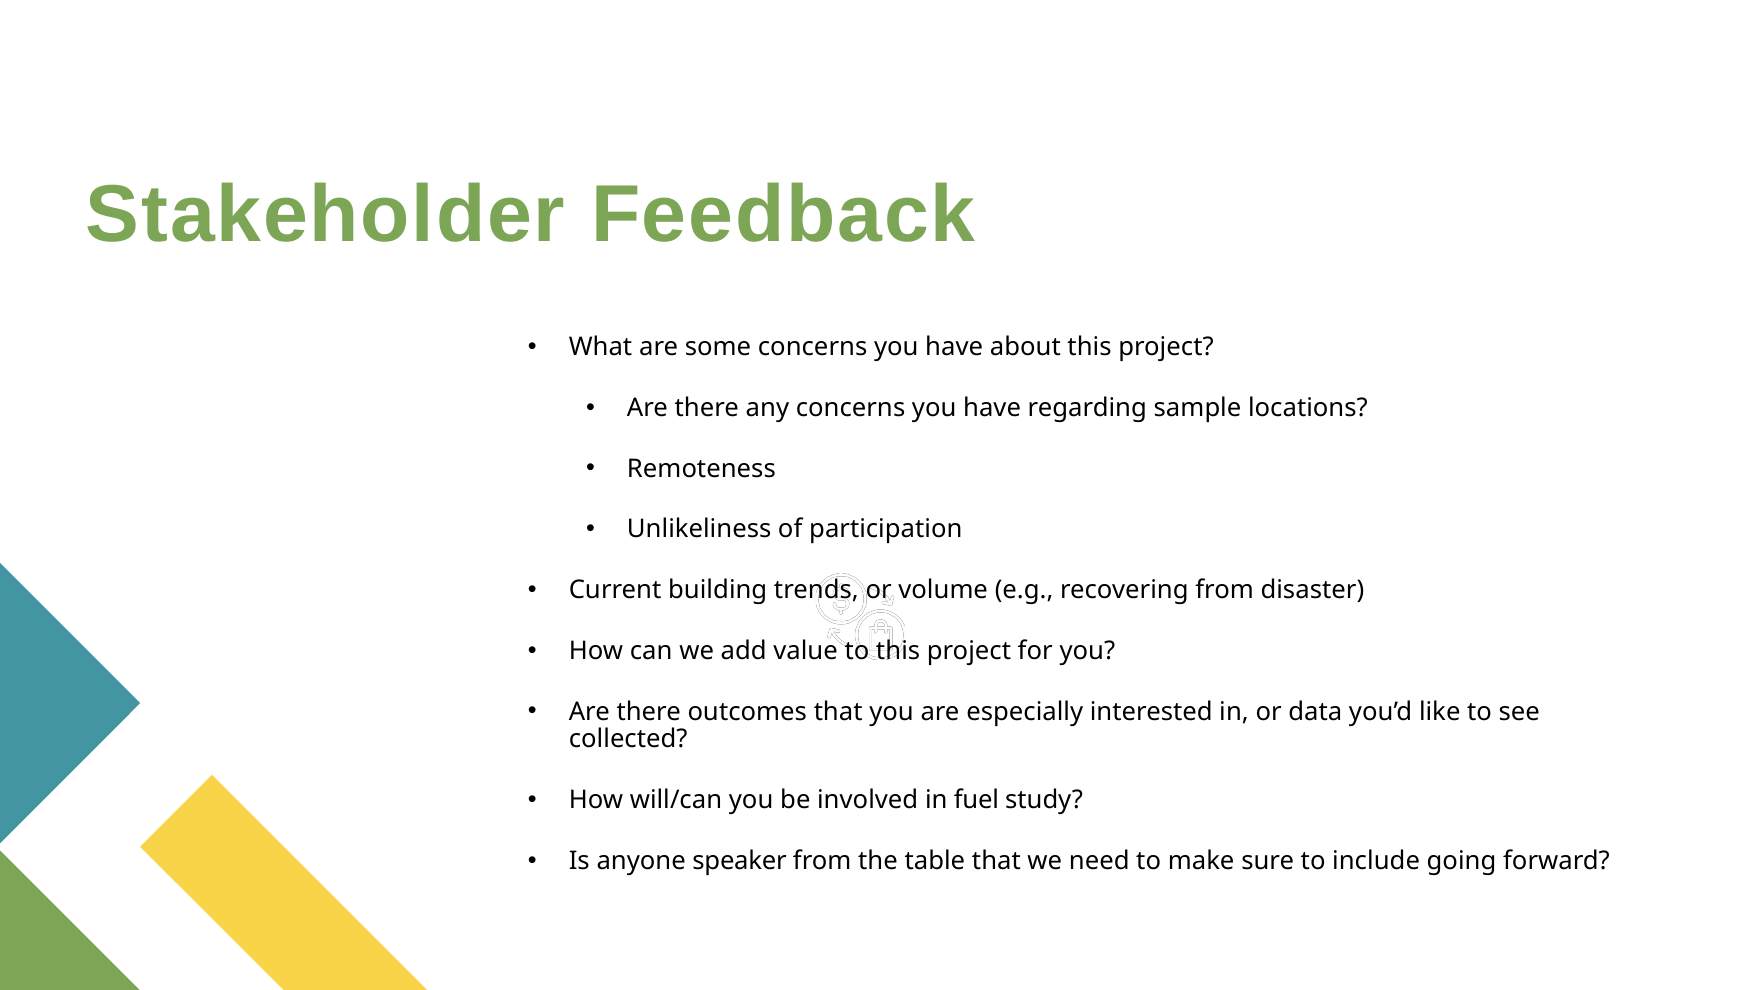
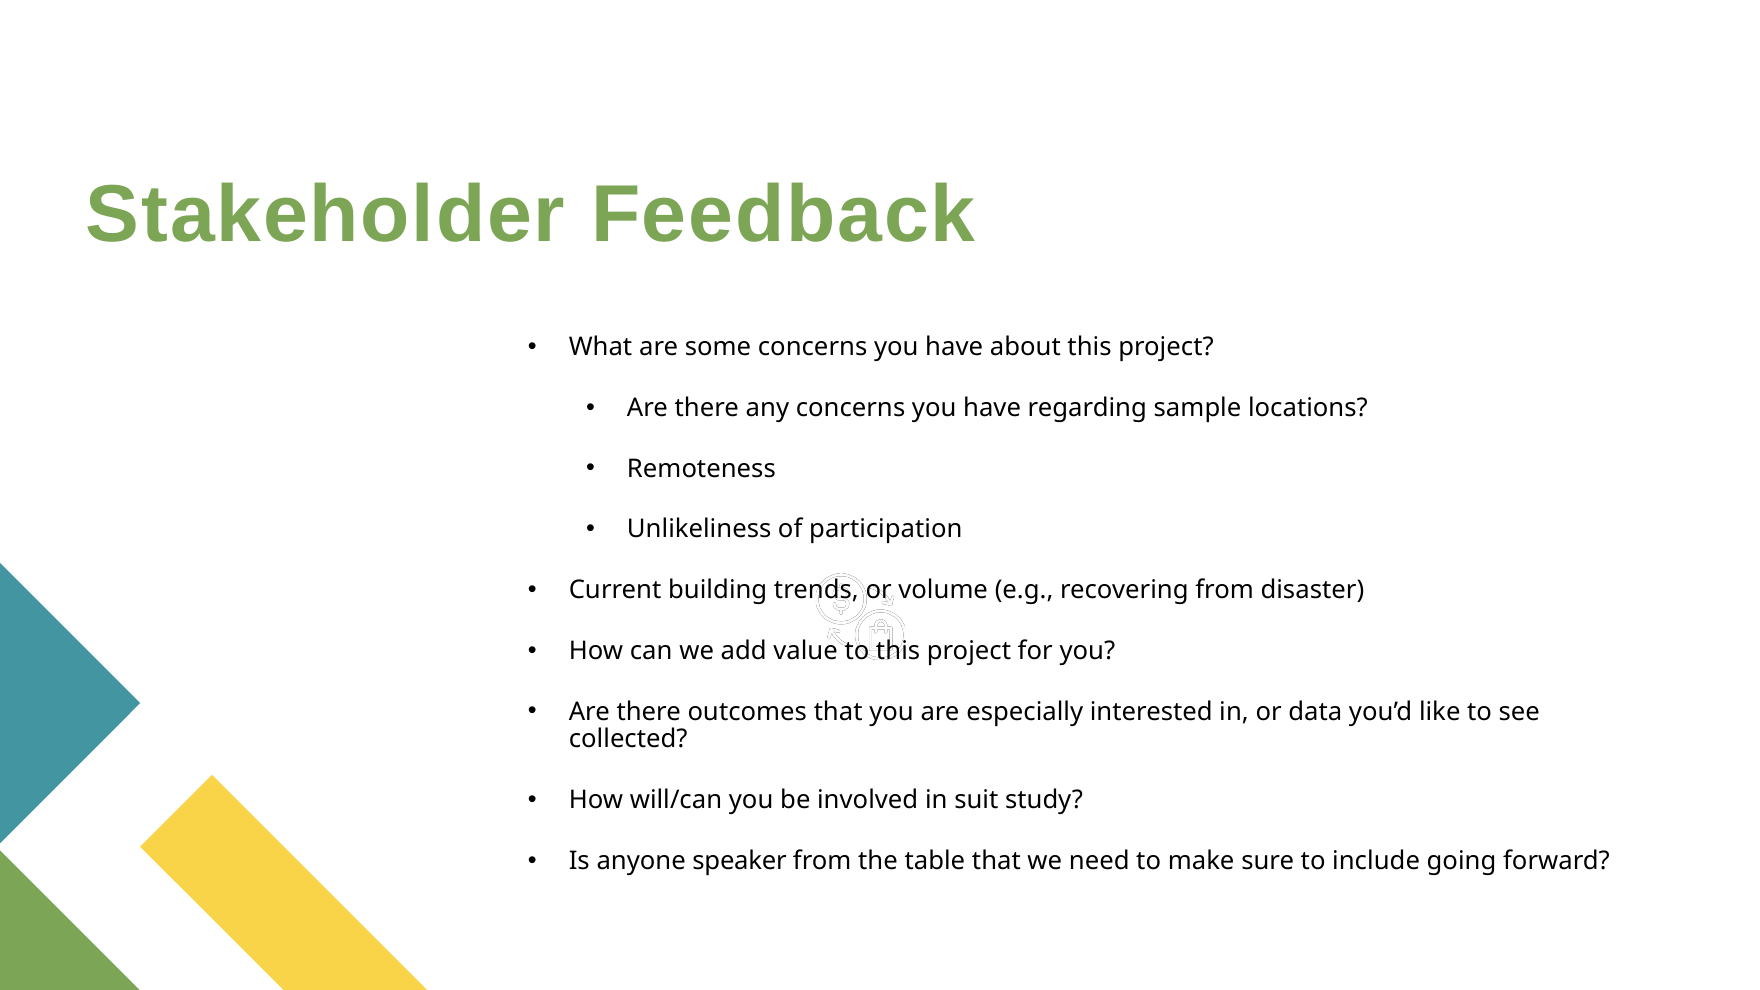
fuel: fuel -> suit
